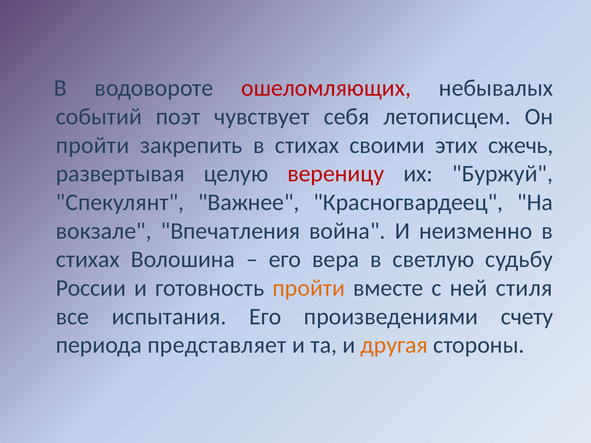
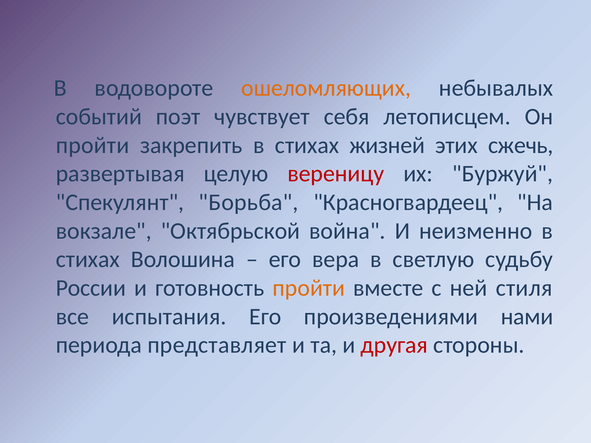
ошеломляющих colour: red -> orange
своими: своими -> жизней
Важнее: Важнее -> Борьба
Впечатления: Впечатления -> Октябрьской
счету: счету -> нами
другая colour: orange -> red
